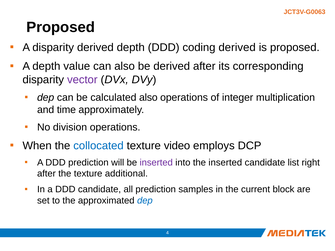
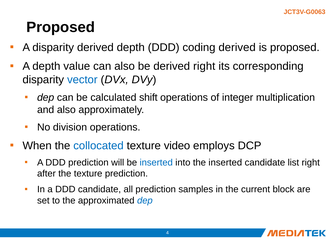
derived after: after -> right
vector colour: purple -> blue
calculated also: also -> shift
and time: time -> also
inserted at (156, 163) colour: purple -> blue
texture additional: additional -> prediction
